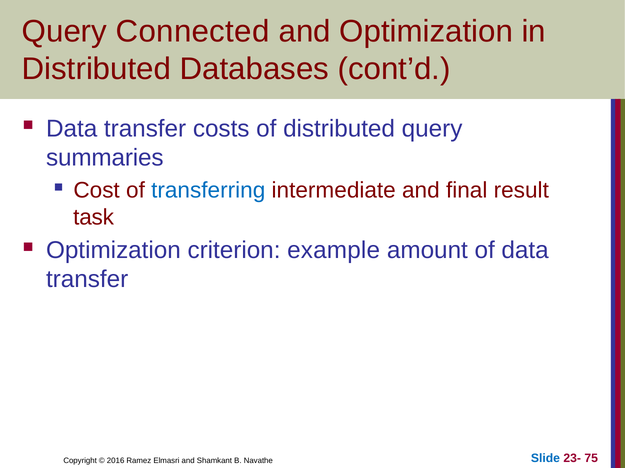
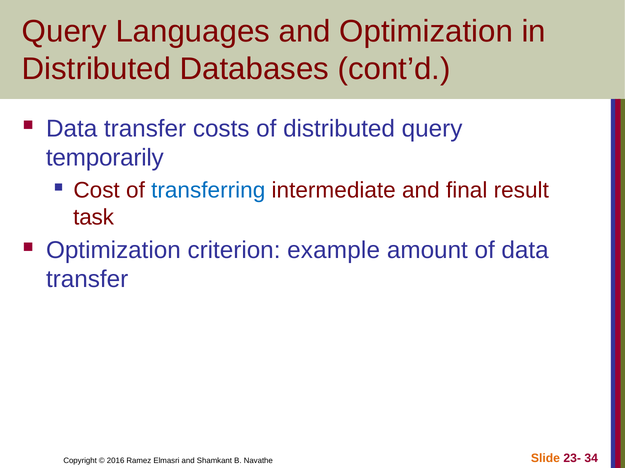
Connected: Connected -> Languages
summaries: summaries -> temporarily
Slide colour: blue -> orange
75: 75 -> 34
